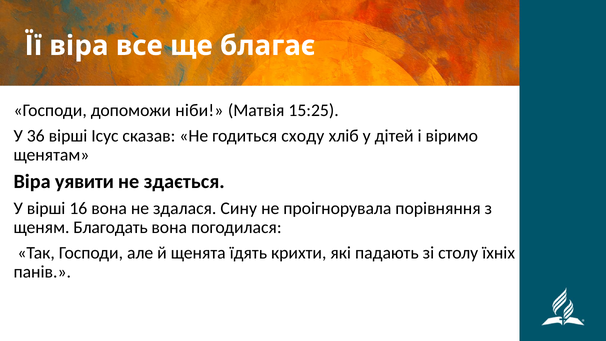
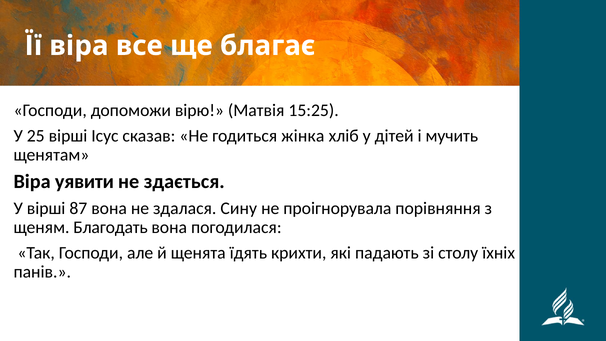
ніби: ніби -> вірю
36: 36 -> 25
сходу: сходу -> жінка
віримо: віримо -> мучить
16: 16 -> 87
